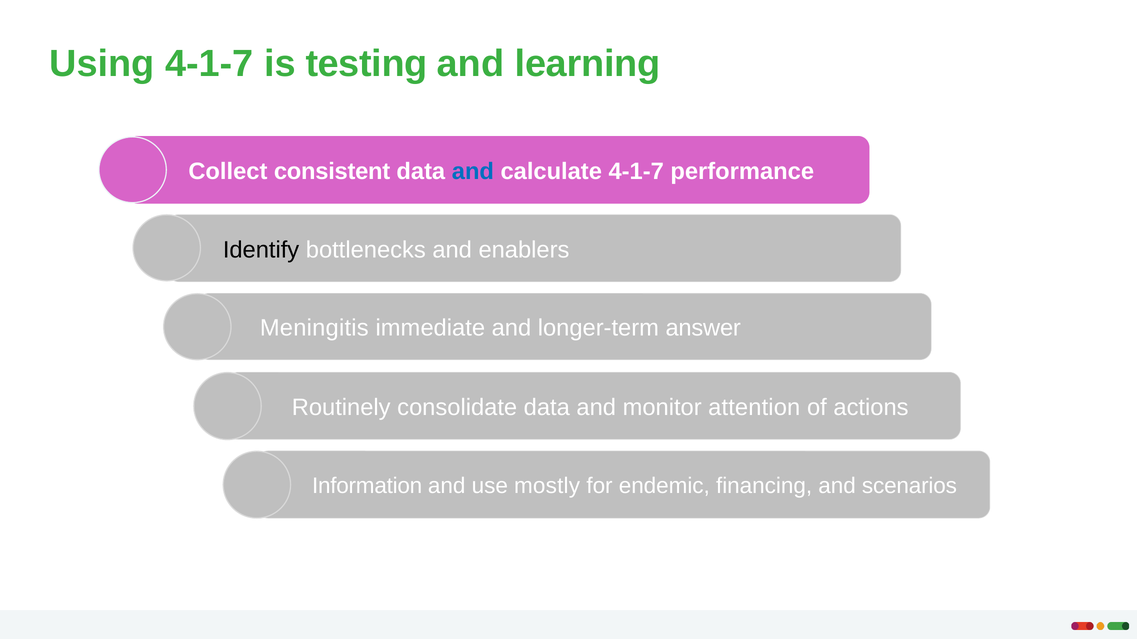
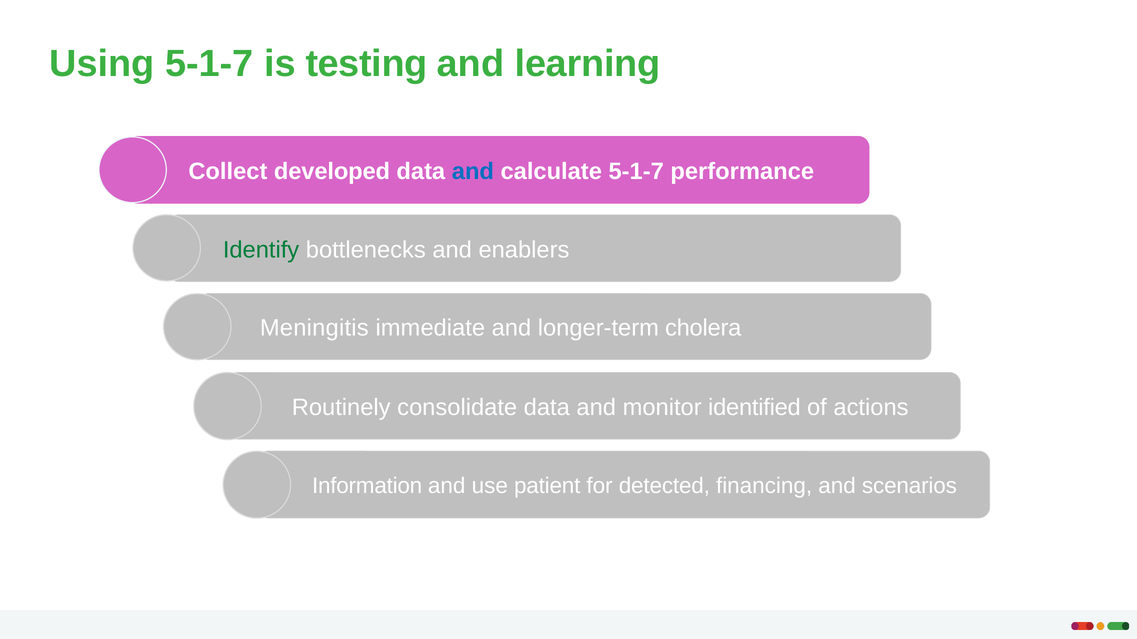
Using 4-1-7: 4-1-7 -> 5-1-7
consistent: consistent -> developed
calculate 4-1-7: 4-1-7 -> 5-1-7
Identify colour: black -> green
answer: answer -> cholera
attention: attention -> identified
mostly: mostly -> patient
endemic: endemic -> detected
